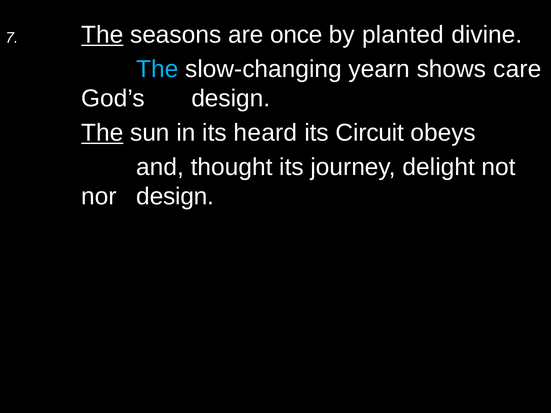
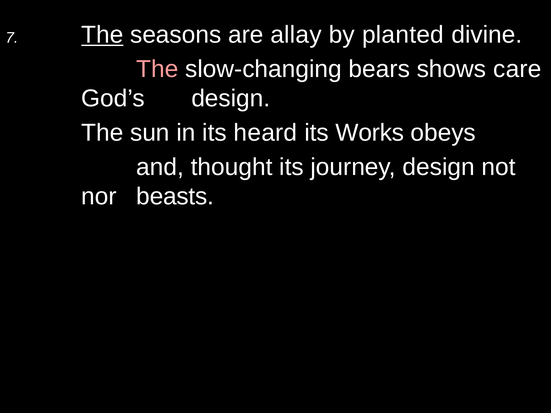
once: once -> allay
The at (157, 69) colour: light blue -> pink
yearn: yearn -> bears
The at (102, 133) underline: present -> none
Circuit: Circuit -> Works
journey delight: delight -> design
nor design: design -> beasts
